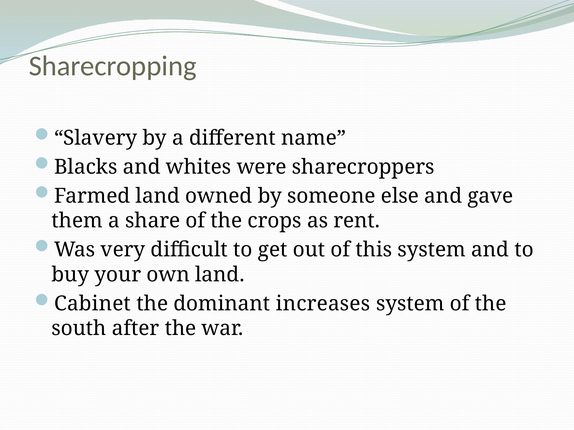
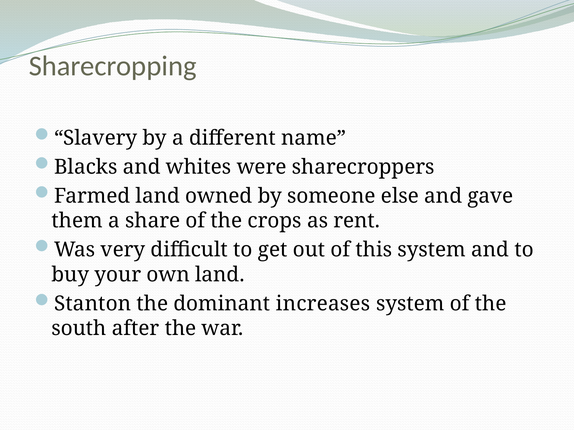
Cabinet: Cabinet -> Stanton
